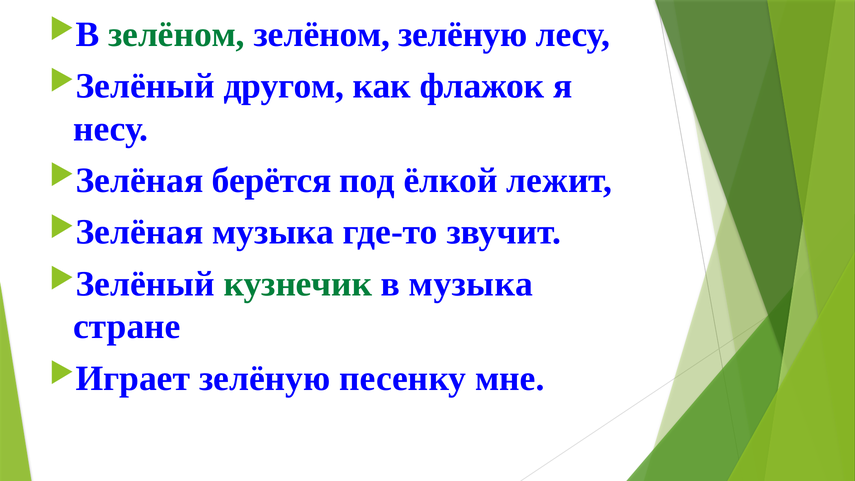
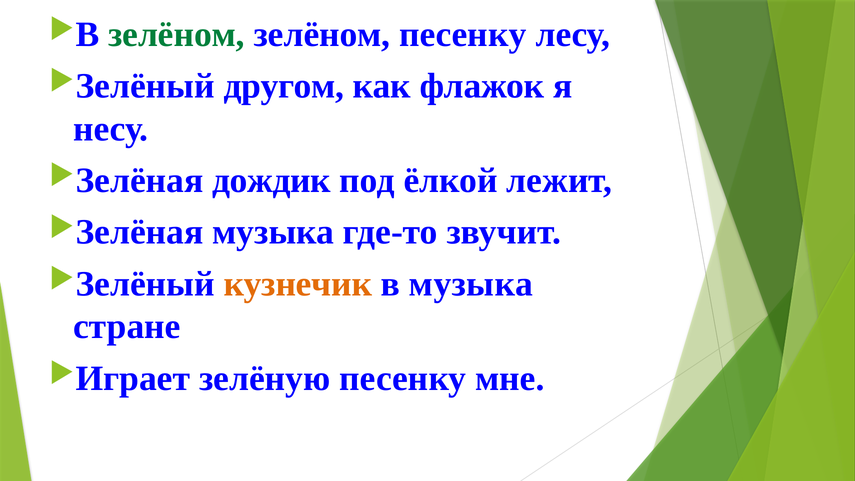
зелёном зелёную: зелёную -> песенку
берётся: берётся -> дождик
кузнечик colour: green -> orange
